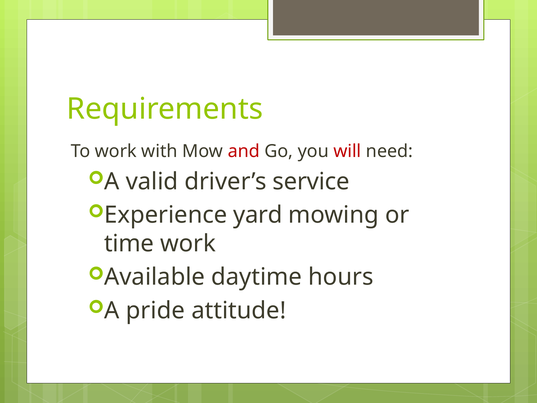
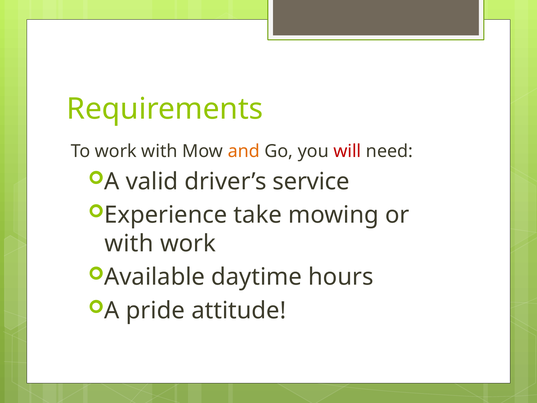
and colour: red -> orange
yard: yard -> take
time at (129, 243): time -> with
